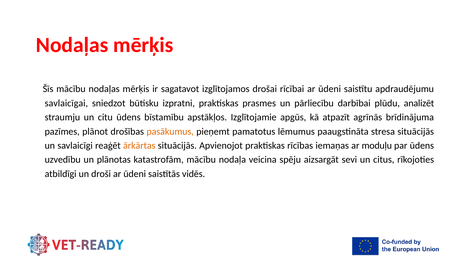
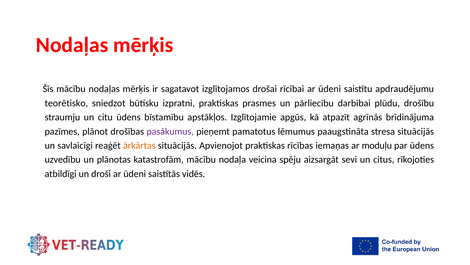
savlaicīgai: savlaicīgai -> teorētisko
analizēt: analizēt -> drošību
pasākumus colour: orange -> purple
